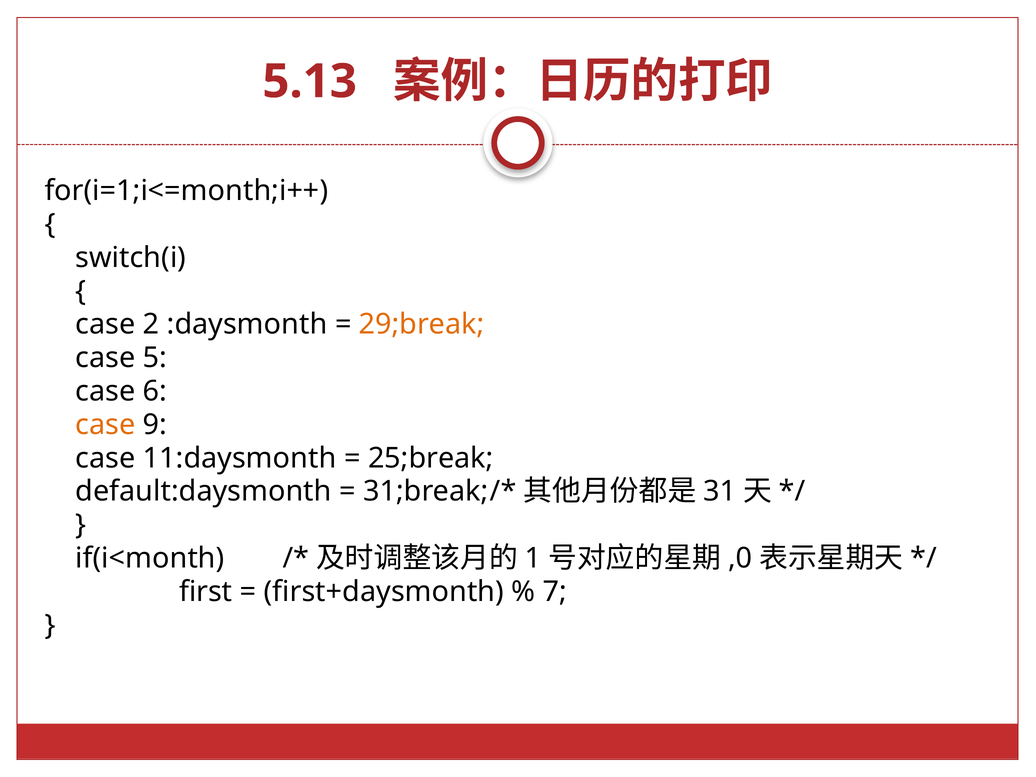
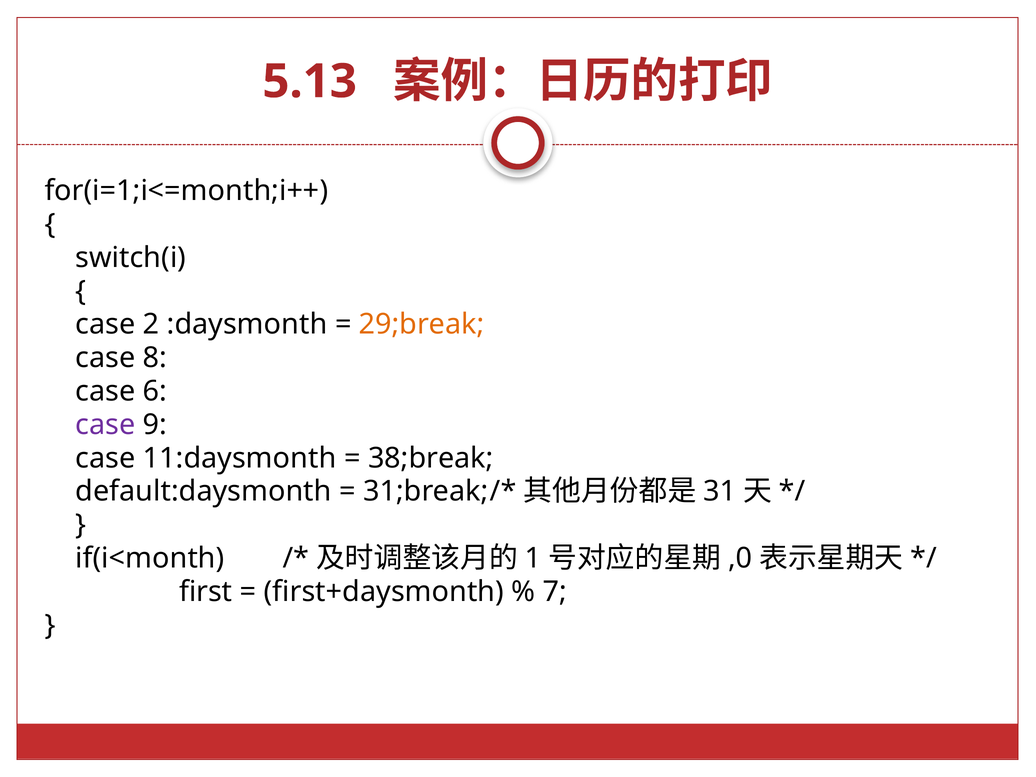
5: 5 -> 8
case at (105, 425) colour: orange -> purple
25;break: 25;break -> 38;break
